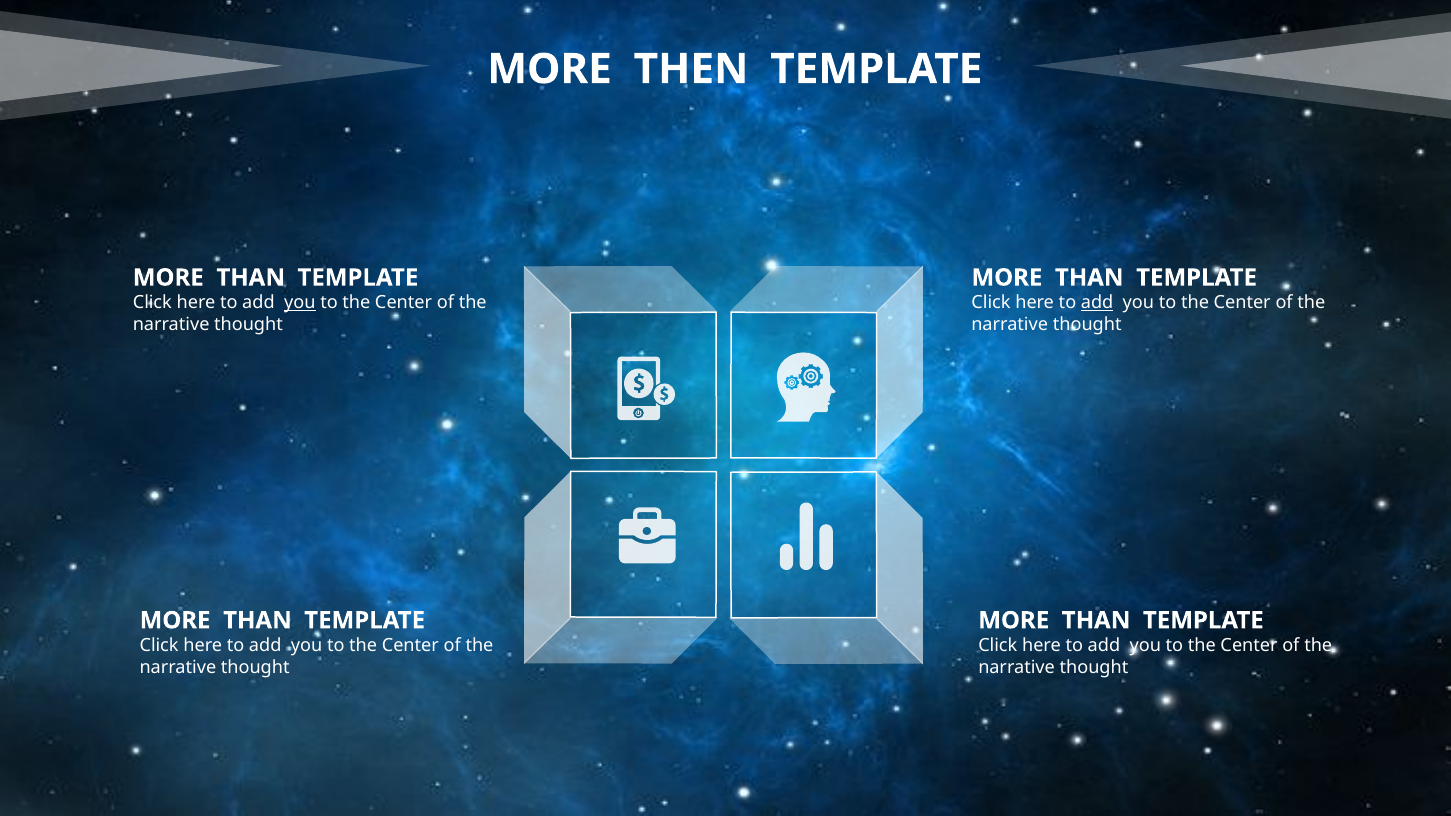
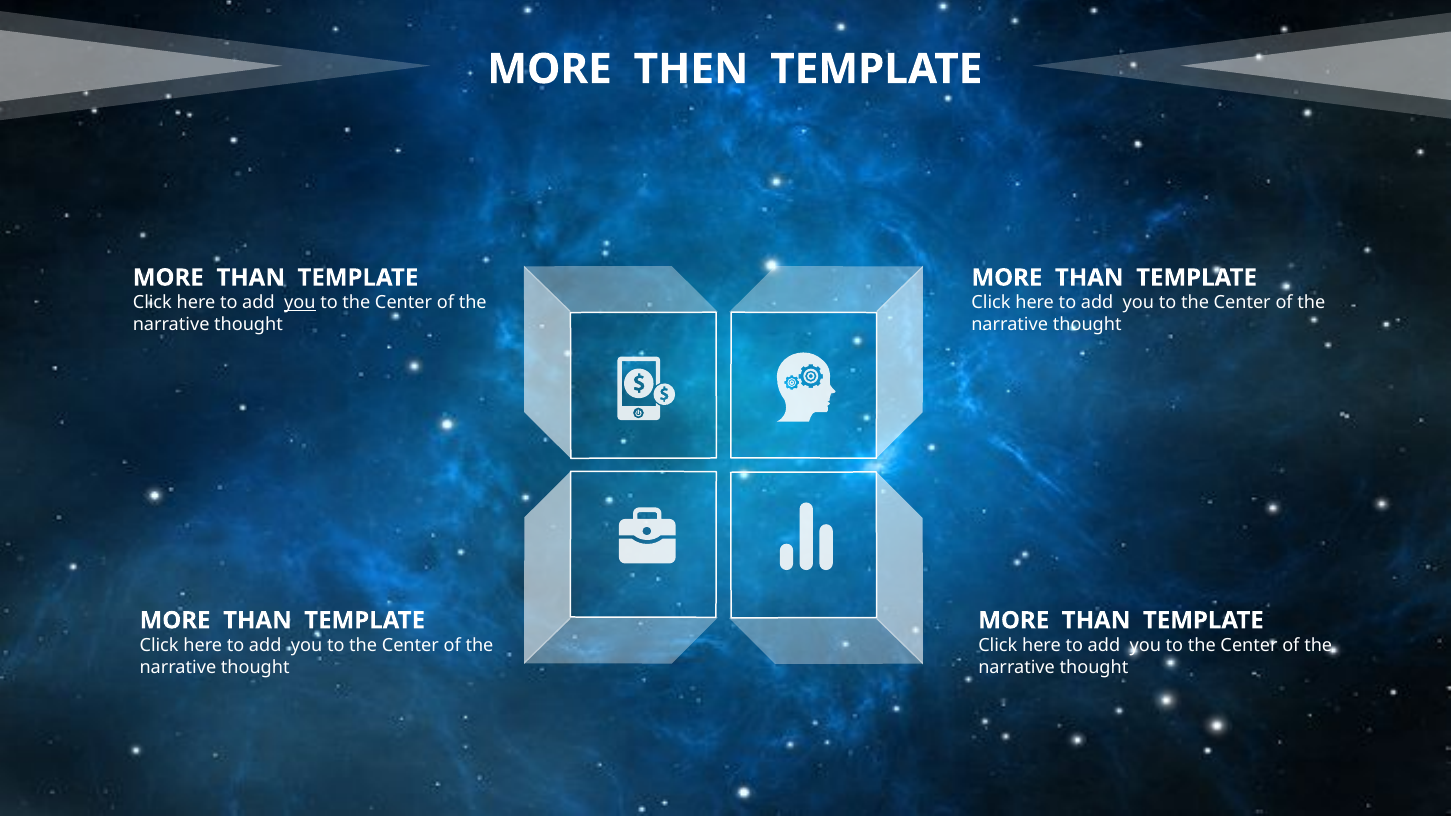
add at (1097, 303) underline: present -> none
